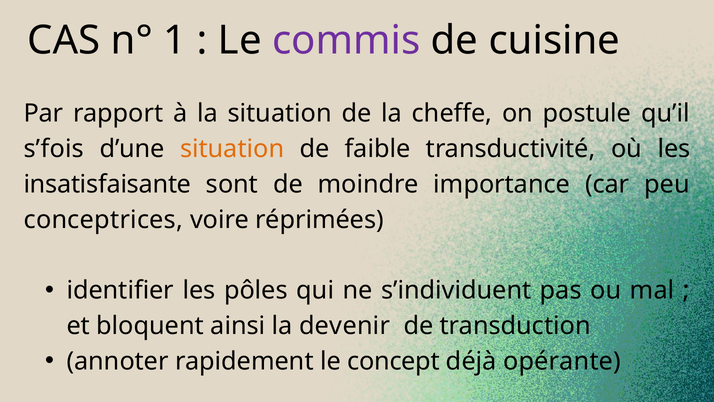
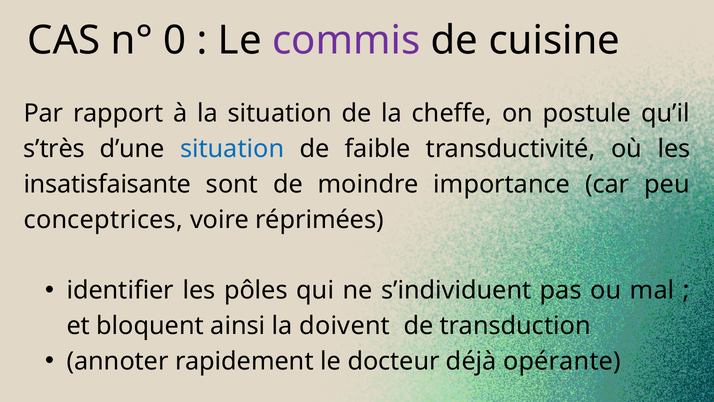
1: 1 -> 0
s’fois: s’fois -> s’très
situation at (232, 149) colour: orange -> blue
devenir: devenir -> doivent
concept: concept -> docteur
